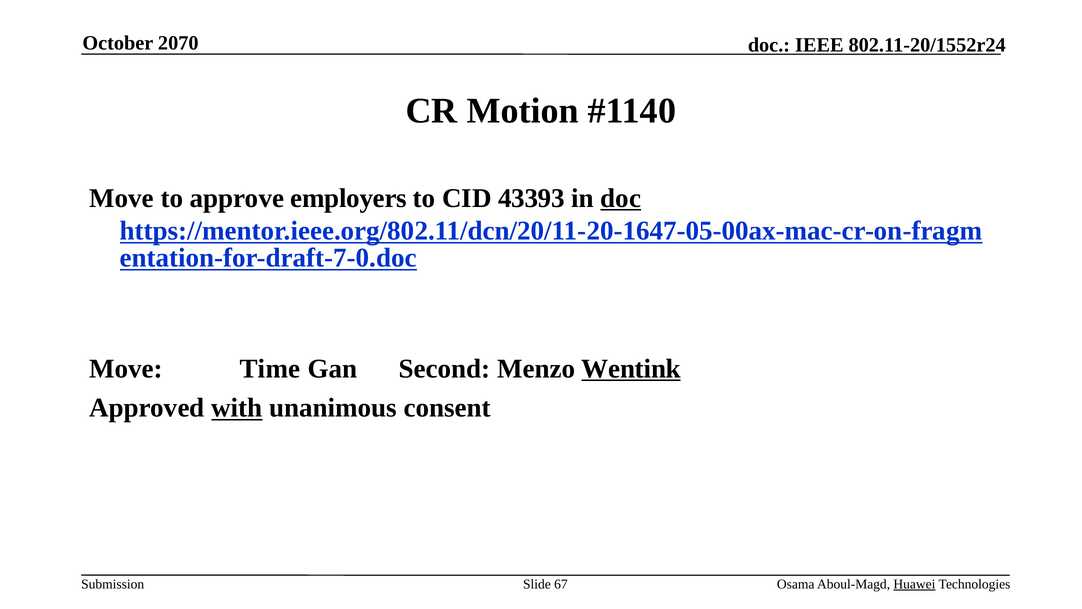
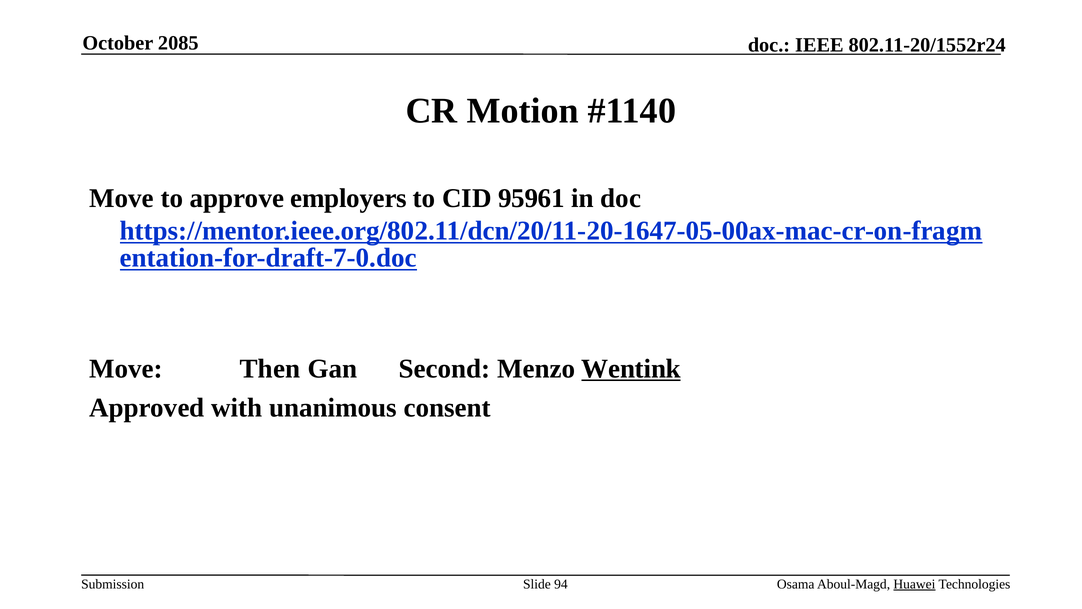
2070: 2070 -> 2085
43393: 43393 -> 95961
doc at (621, 198) underline: present -> none
Time: Time -> Then
with underline: present -> none
67: 67 -> 94
